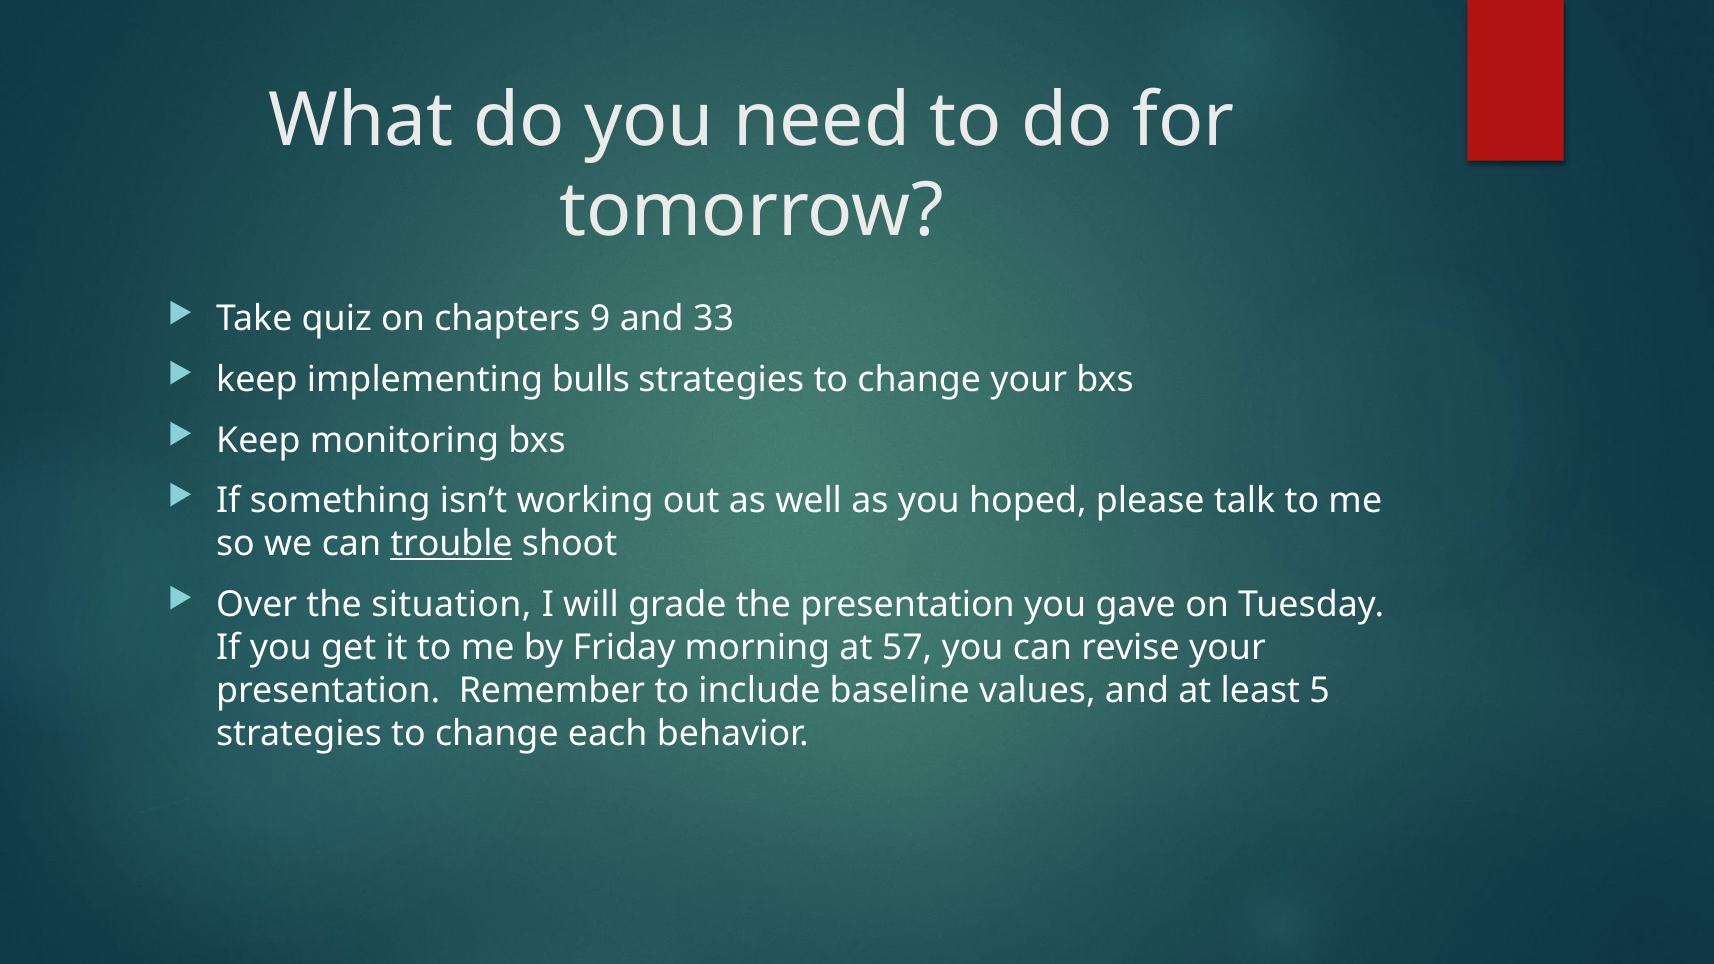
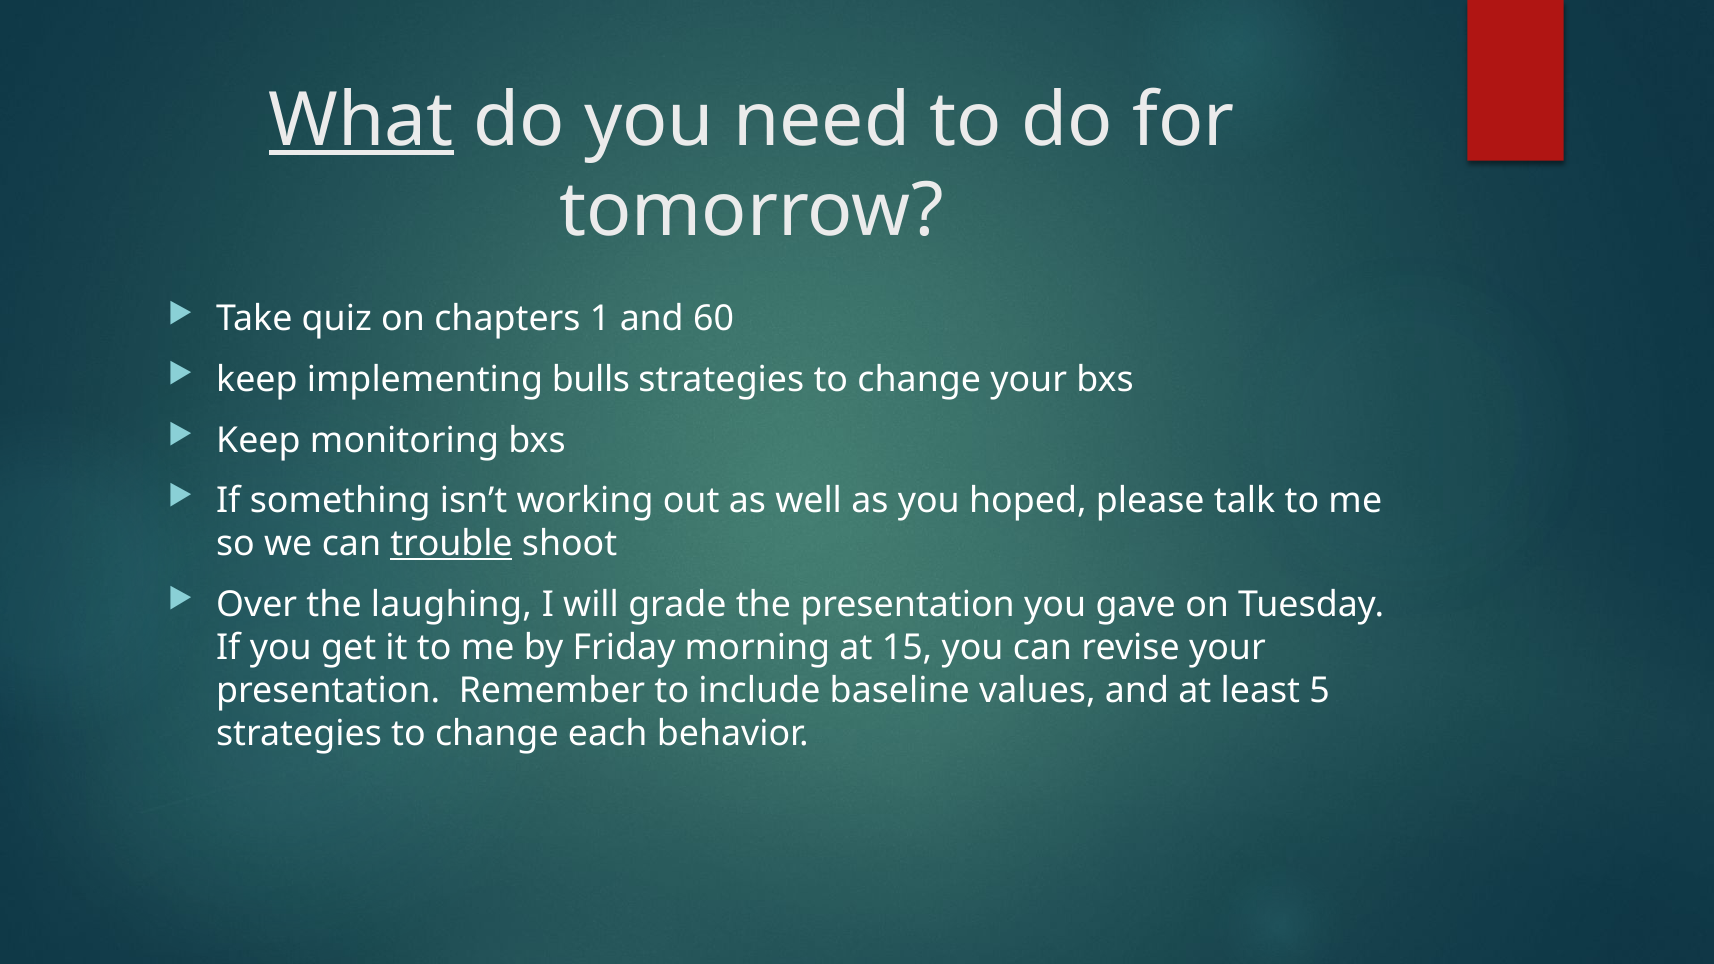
What underline: none -> present
9: 9 -> 1
33: 33 -> 60
situation: situation -> laughing
57: 57 -> 15
